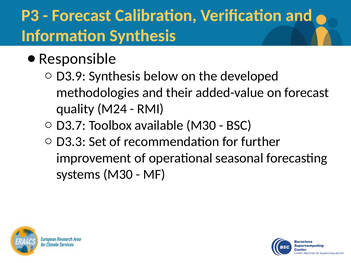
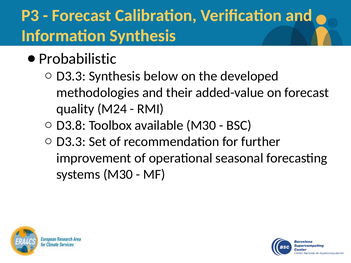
Responsible: Responsible -> Probabilistic
D3.9 at (71, 76): D3.9 -> D3.3
D3.7: D3.7 -> D3.8
